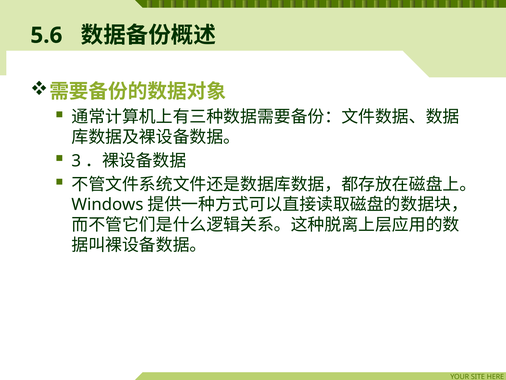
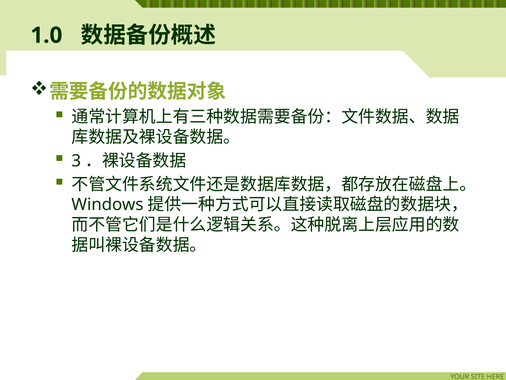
5.6: 5.6 -> 1.0
